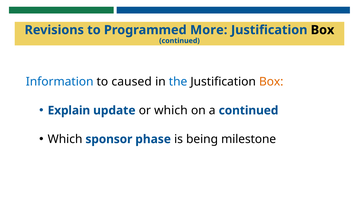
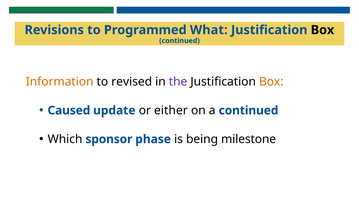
More: More -> What
Information colour: blue -> orange
caused: caused -> revised
the colour: blue -> purple
Explain: Explain -> Caused
or which: which -> either
